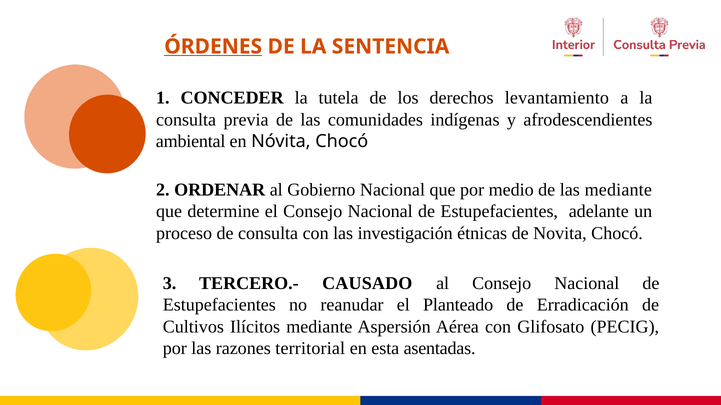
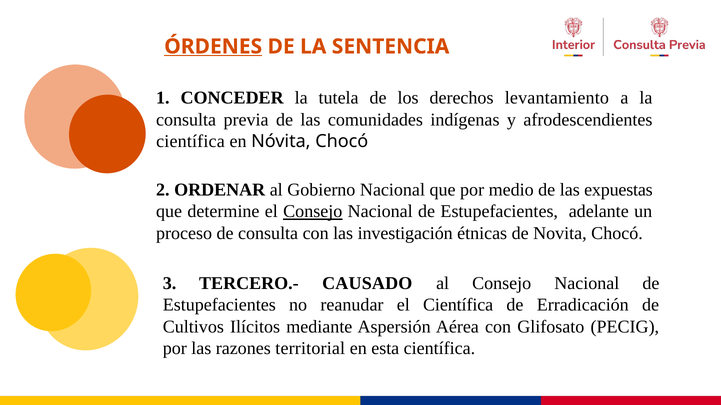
ambiental at (191, 141): ambiental -> científica
las mediante: mediante -> expuestas
Consejo at (313, 212) underline: none -> present
el Planteado: Planteado -> Científica
esta asentadas: asentadas -> científica
